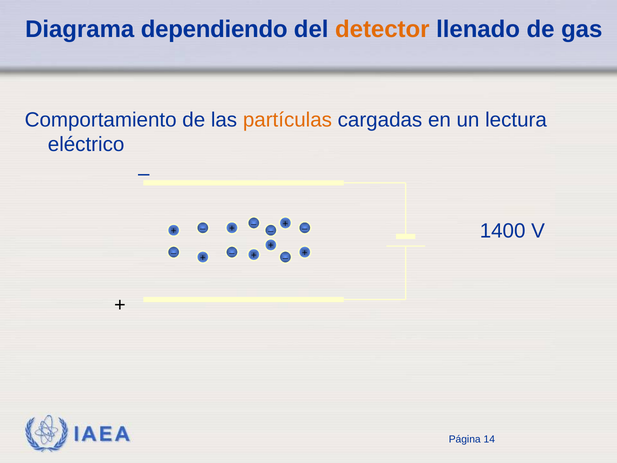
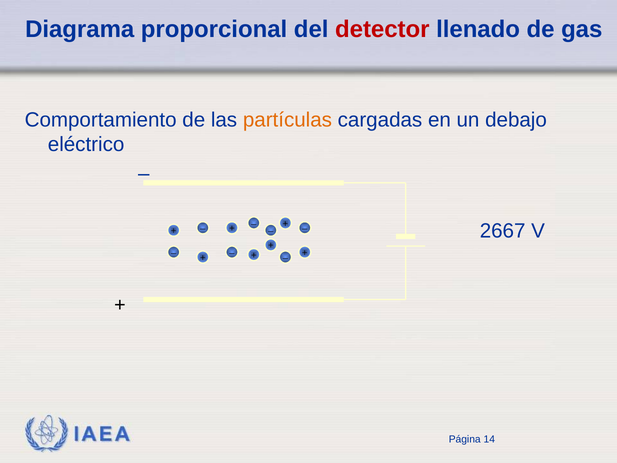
dependiendo: dependiendo -> proporcional
detector colour: orange -> red
lectura: lectura -> debajo
1400: 1400 -> 2667
